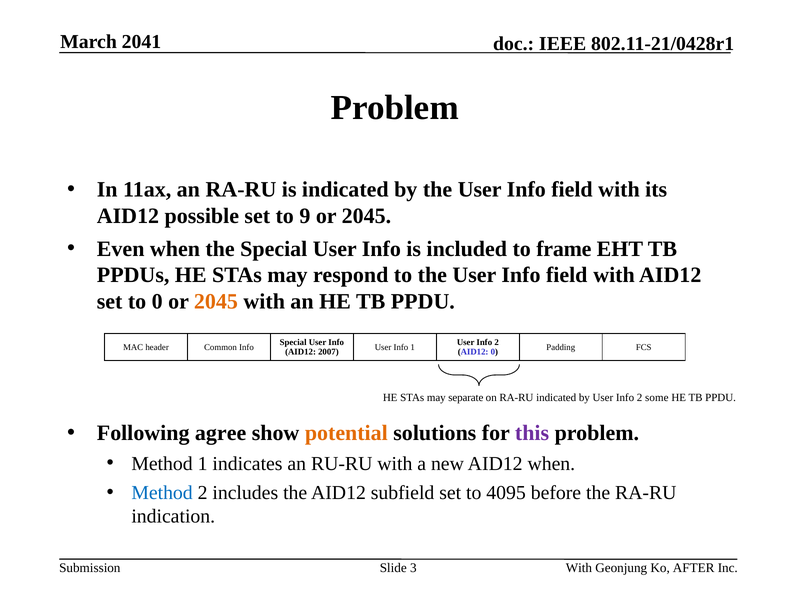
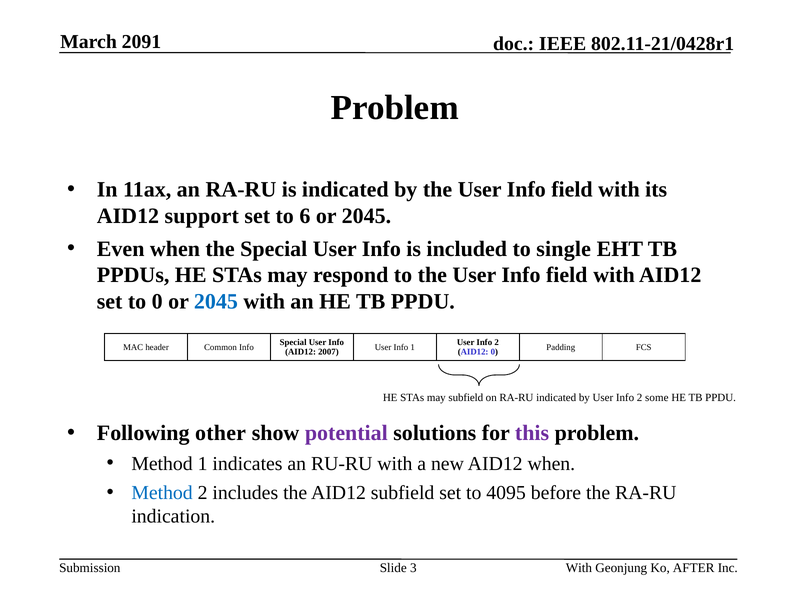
2041: 2041 -> 2091
possible: possible -> support
9: 9 -> 6
frame: frame -> single
2045 at (216, 302) colour: orange -> blue
may separate: separate -> subfield
agree: agree -> other
potential colour: orange -> purple
